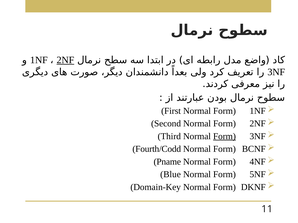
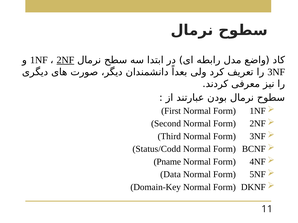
Form at (224, 137) underline: present -> none
Fourth/Codd: Fourth/Codd -> Status/Codd
Blue: Blue -> Data
